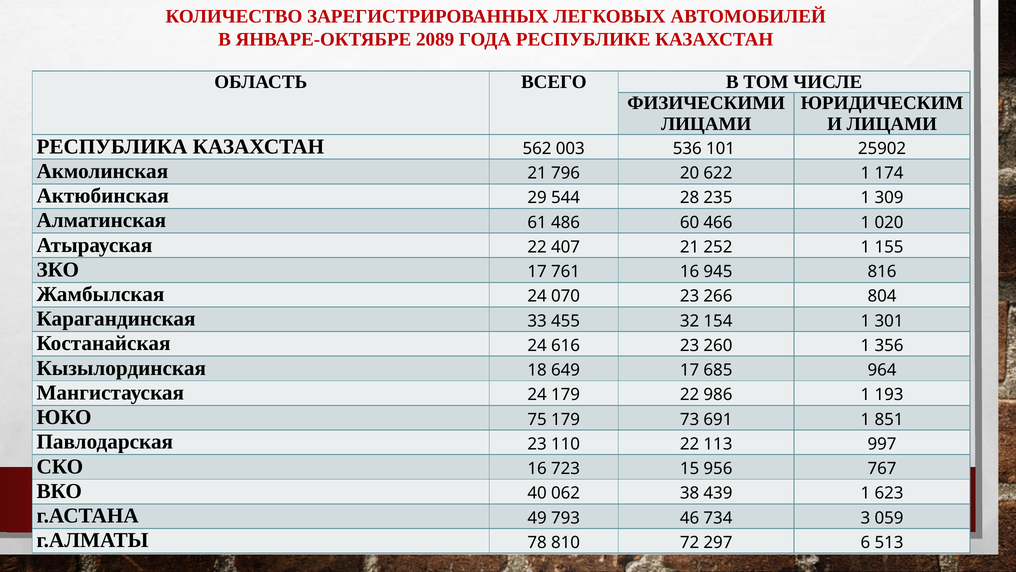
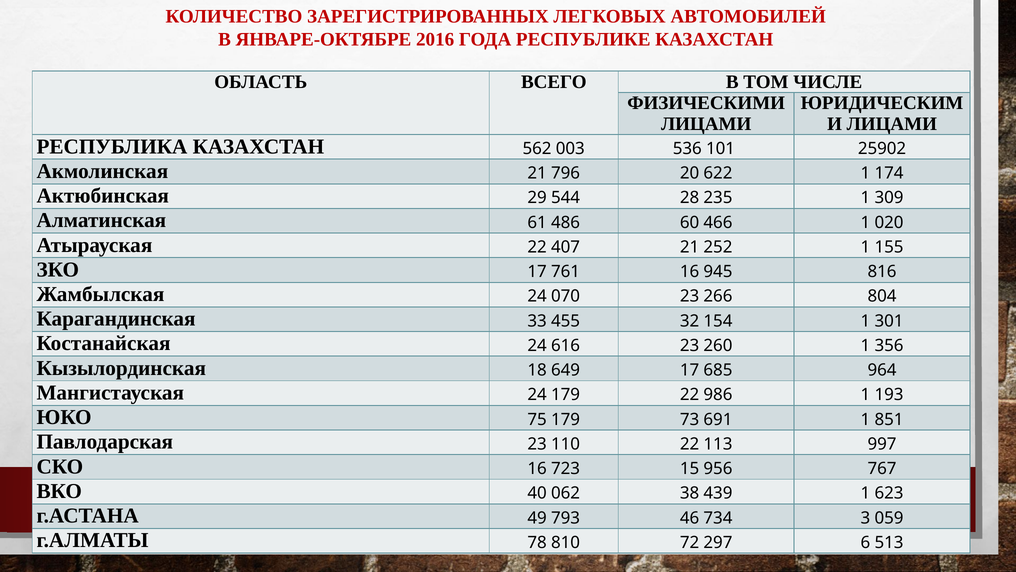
2089: 2089 -> 2016
